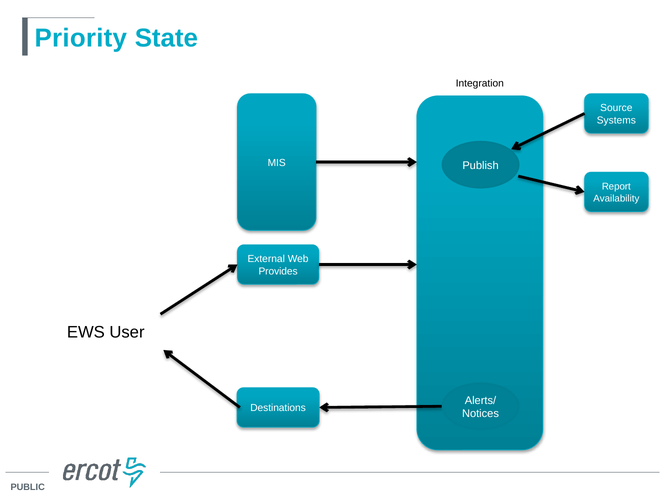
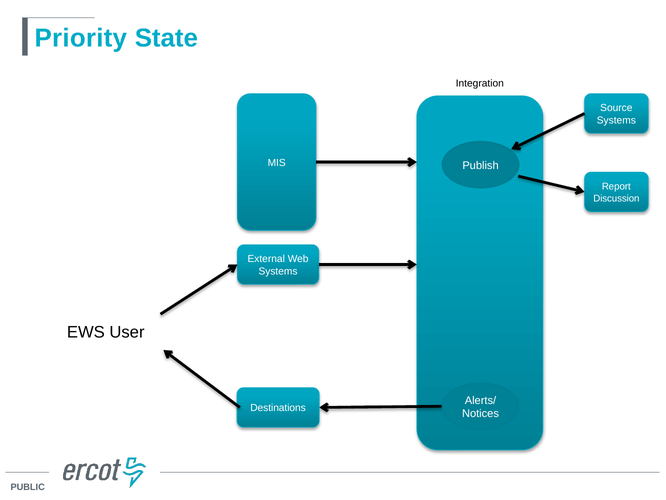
Availability: Availability -> Discussion
Provides at (278, 271): Provides -> Systems
